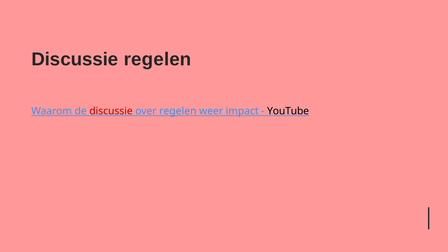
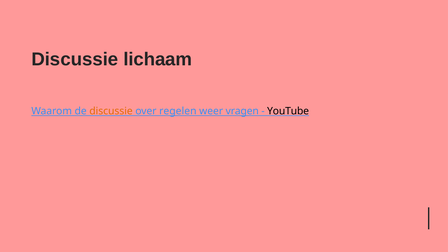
Discussie regelen: regelen -> lichaam
discussie at (111, 111) colour: red -> orange
impact: impact -> vragen
